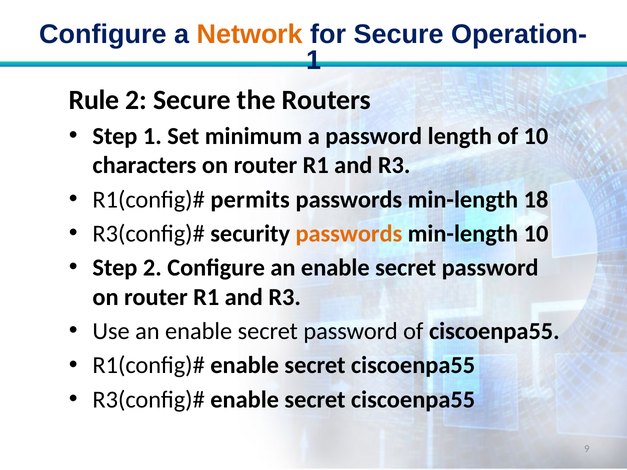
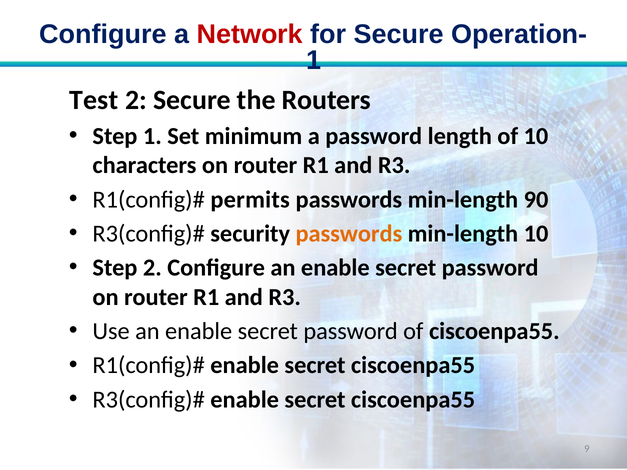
Network colour: orange -> red
Rule: Rule -> Test
18: 18 -> 90
